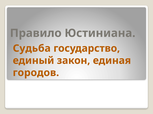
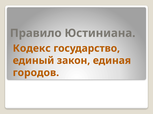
Судьба: Судьба -> Кодекс
